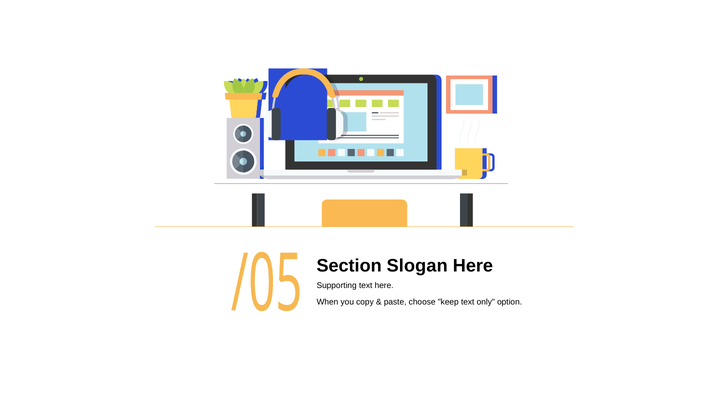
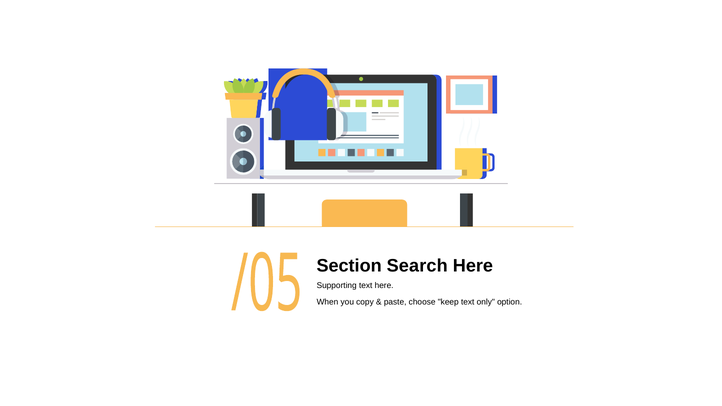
Slogan: Slogan -> Search
